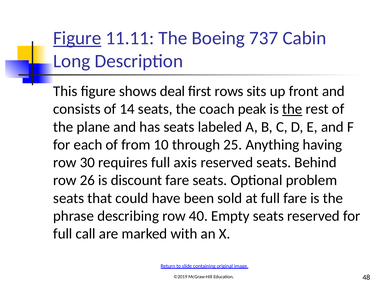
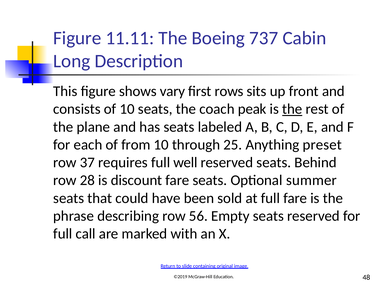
Figure at (77, 38) underline: present -> none
deal: deal -> vary
of 14: 14 -> 10
having: having -> preset
30: 30 -> 37
axis: axis -> well
26: 26 -> 28
problem: problem -> summer
40: 40 -> 56
